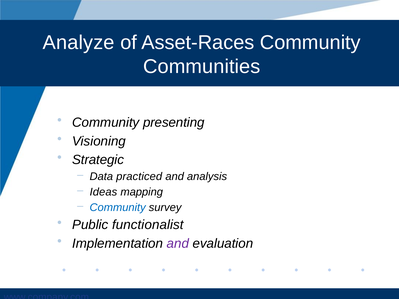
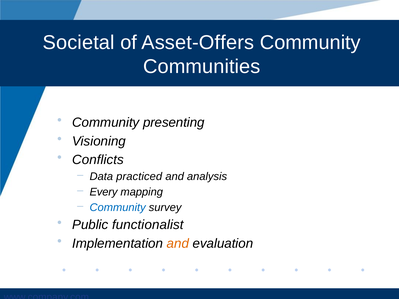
Analyze: Analyze -> Societal
Asset-Races: Asset-Races -> Asset-Offers
Strategic: Strategic -> Conflicts
Ideas: Ideas -> Every
and at (178, 244) colour: purple -> orange
